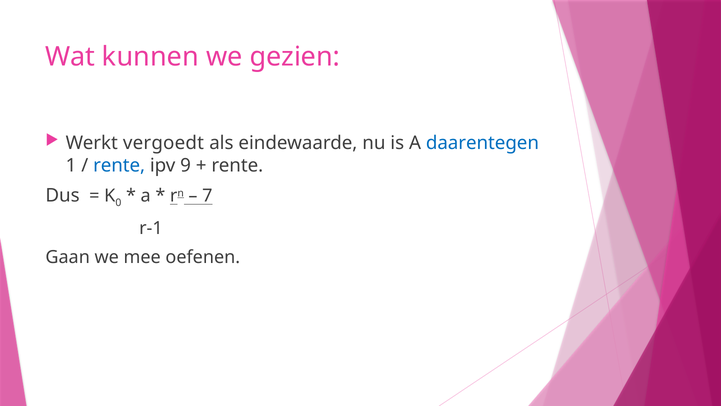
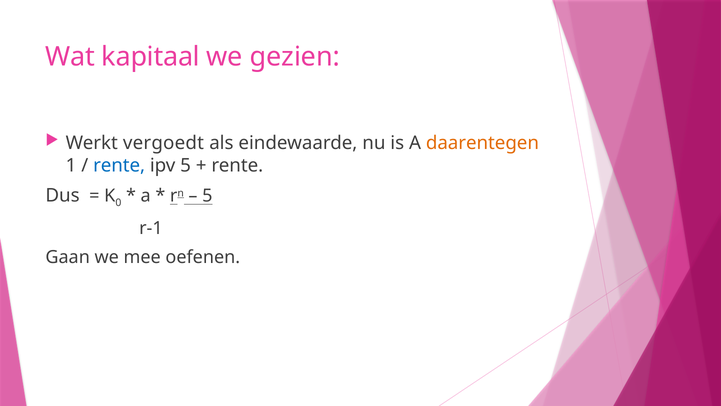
kunnen: kunnen -> kapitaal
daarentegen colour: blue -> orange
ipv 9: 9 -> 5
7 at (207, 196): 7 -> 5
